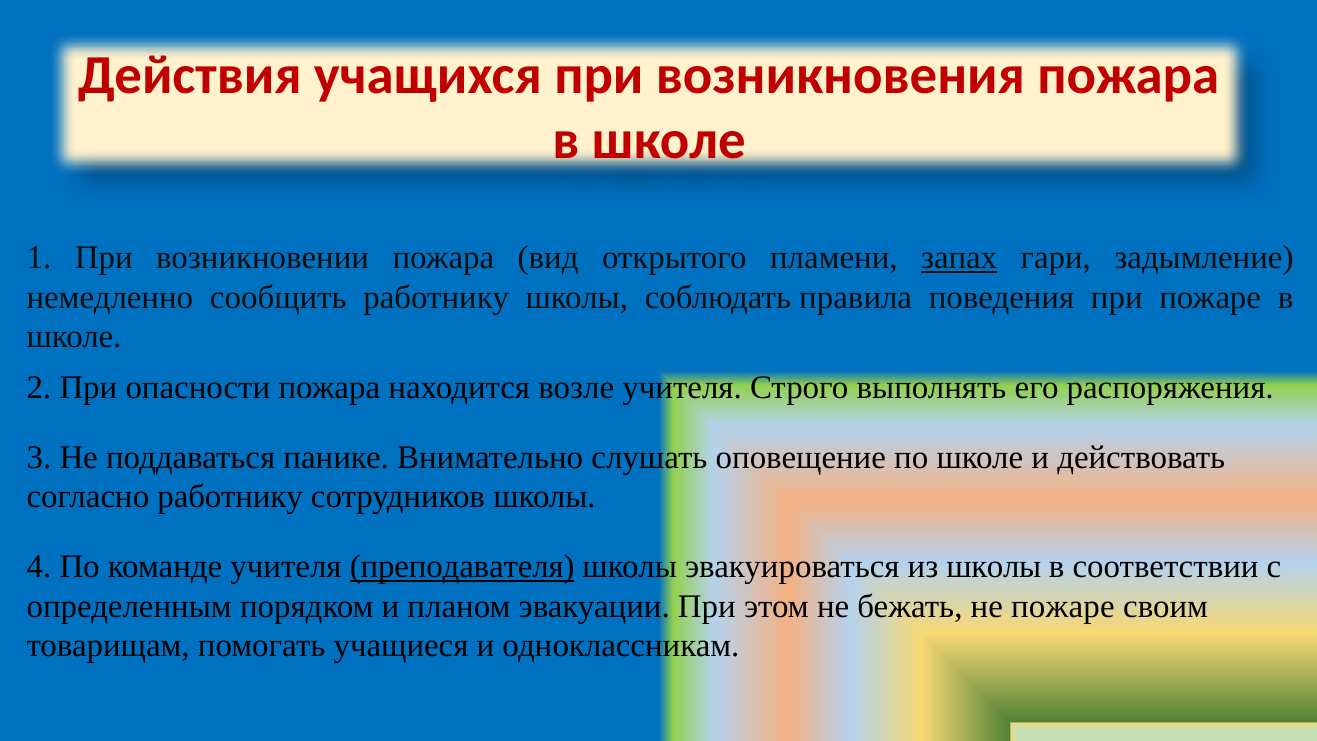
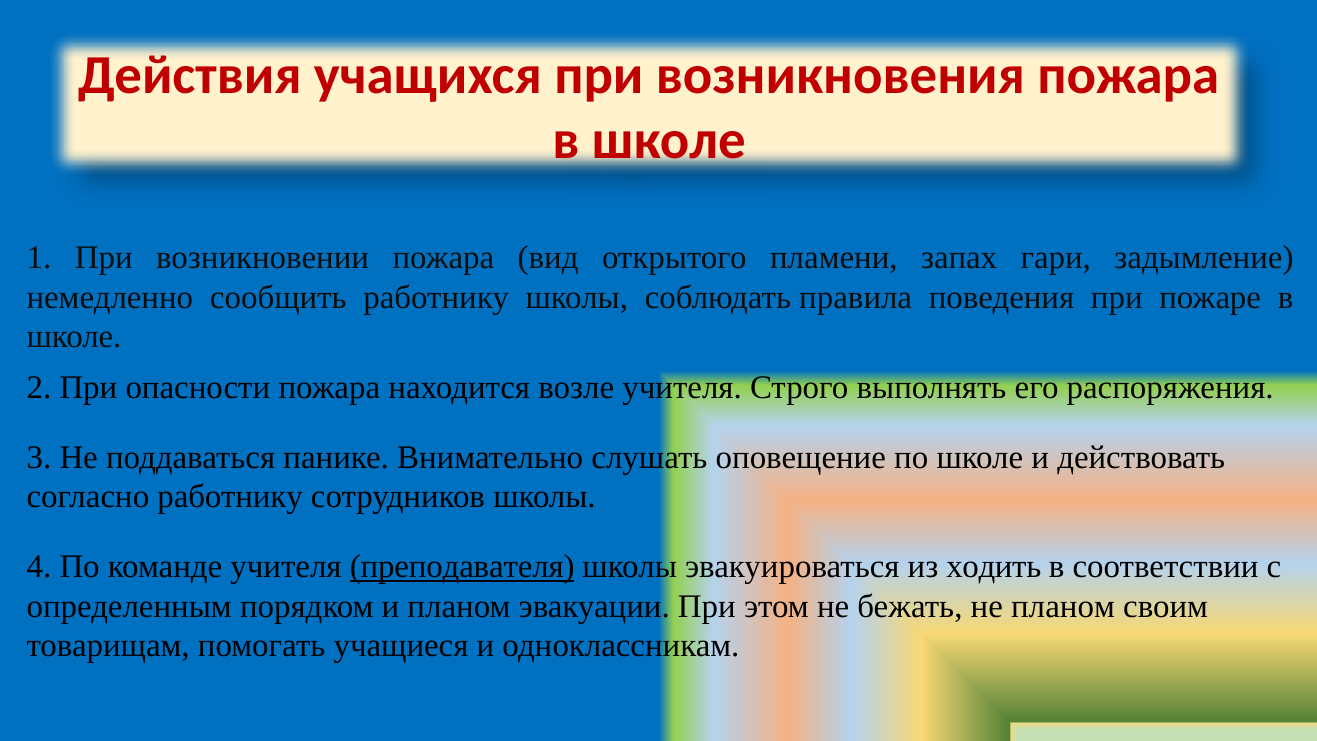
запах underline: present -> none
из школы: школы -> ходить
не пожаре: пожаре -> планом
